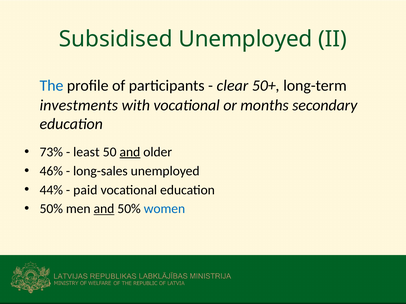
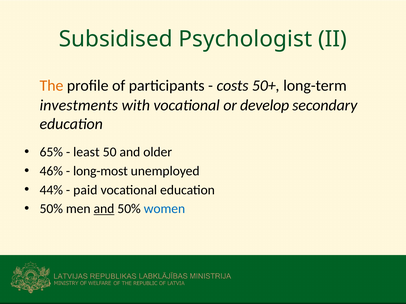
Subsidised Unemployed: Unemployed -> Psychologist
The colour: blue -> orange
clear: clear -> costs
months: months -> develop
73%: 73% -> 65%
and at (130, 152) underline: present -> none
long-sales: long-sales -> long-most
